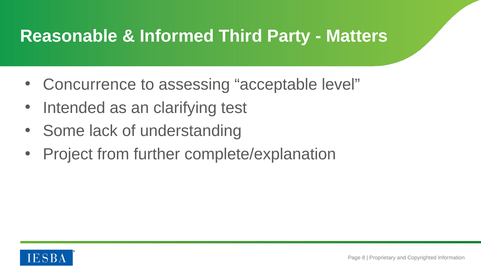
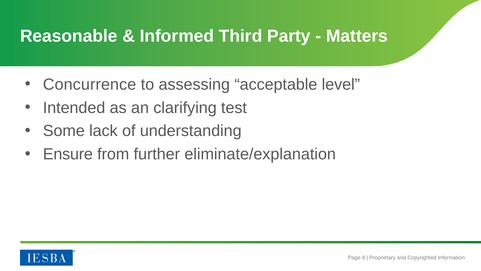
Project: Project -> Ensure
complete/explanation: complete/explanation -> eliminate/explanation
